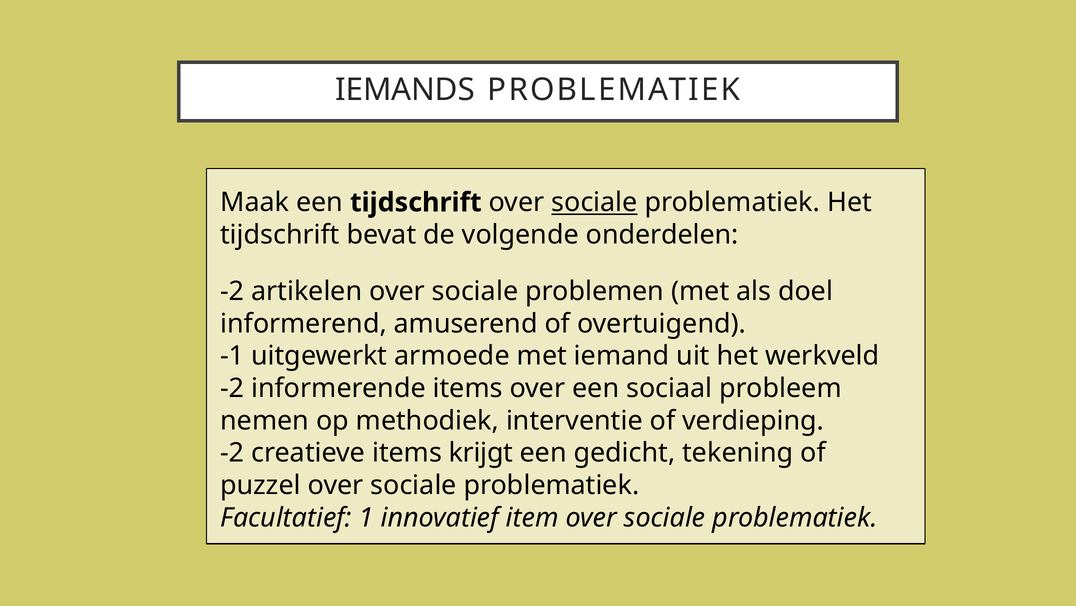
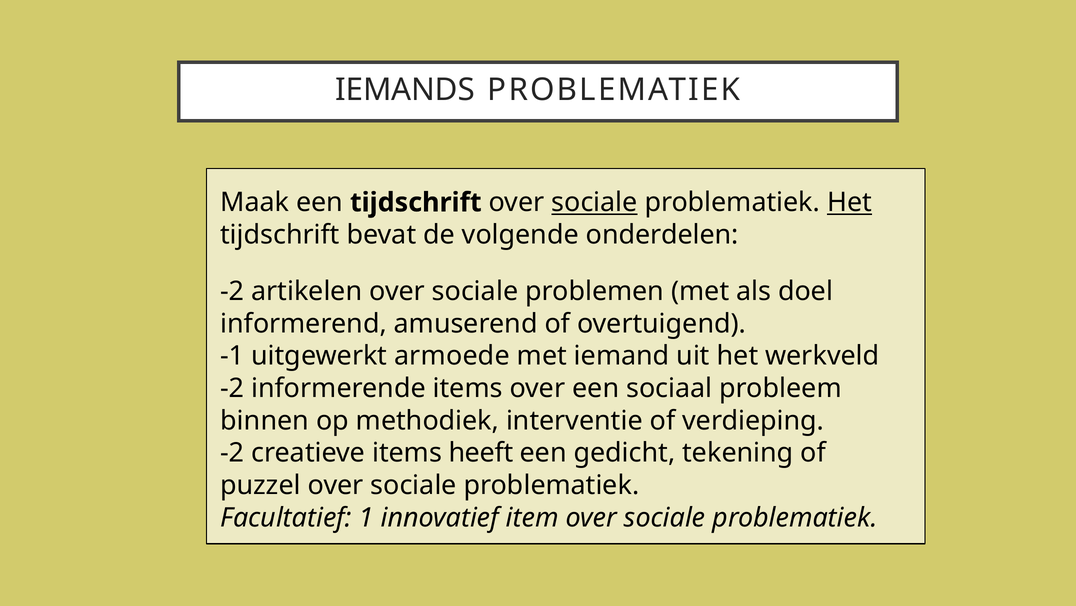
Het at (849, 202) underline: none -> present
nemen: nemen -> binnen
krijgt: krijgt -> heeft
